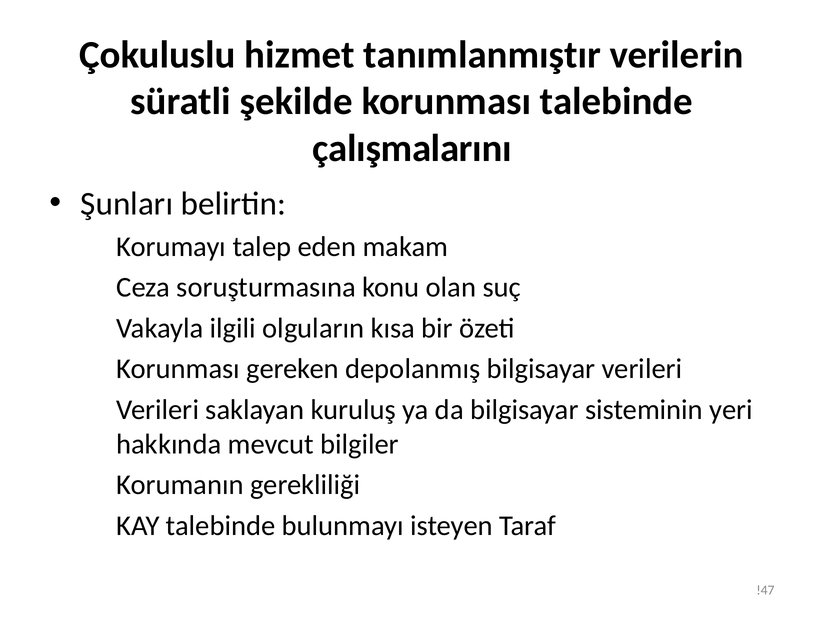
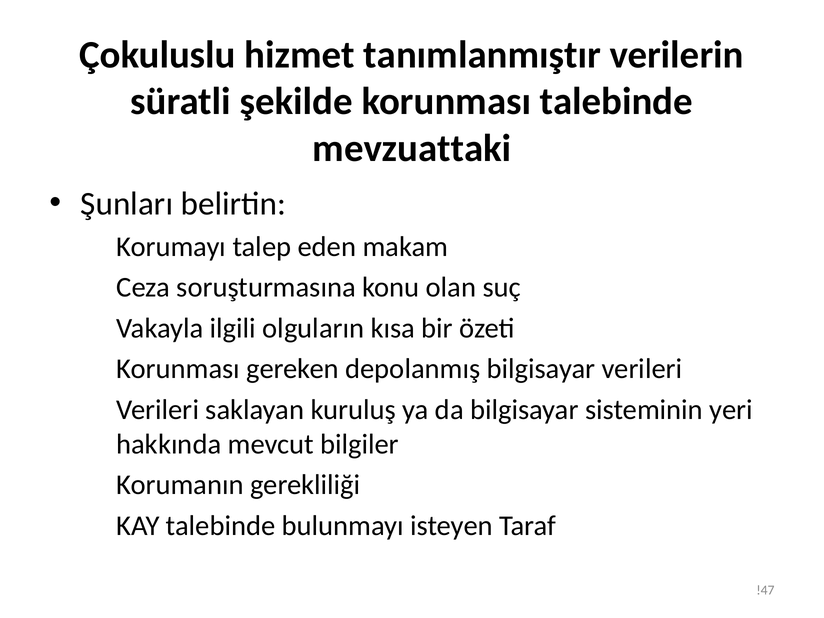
çalışmalarını: çalışmalarını -> mevzuattaki
